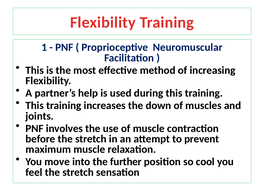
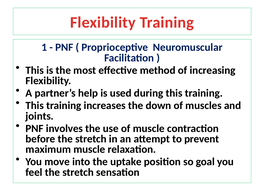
further: further -> uptake
cool: cool -> goal
